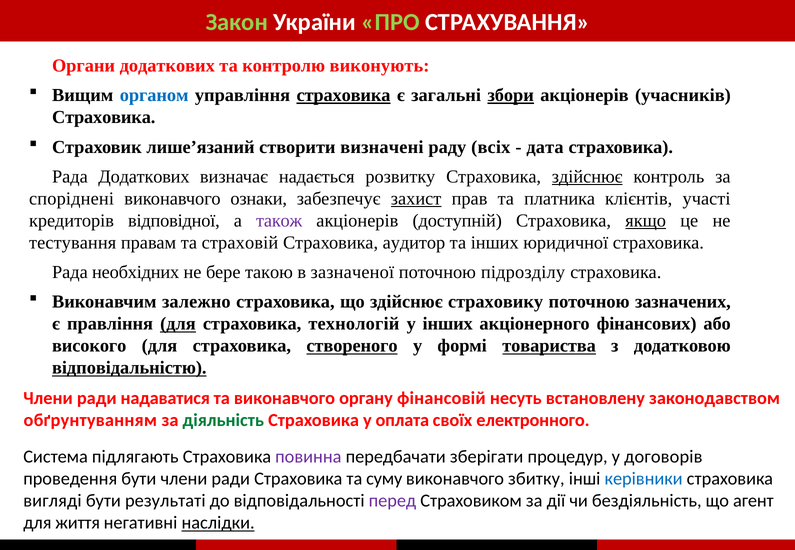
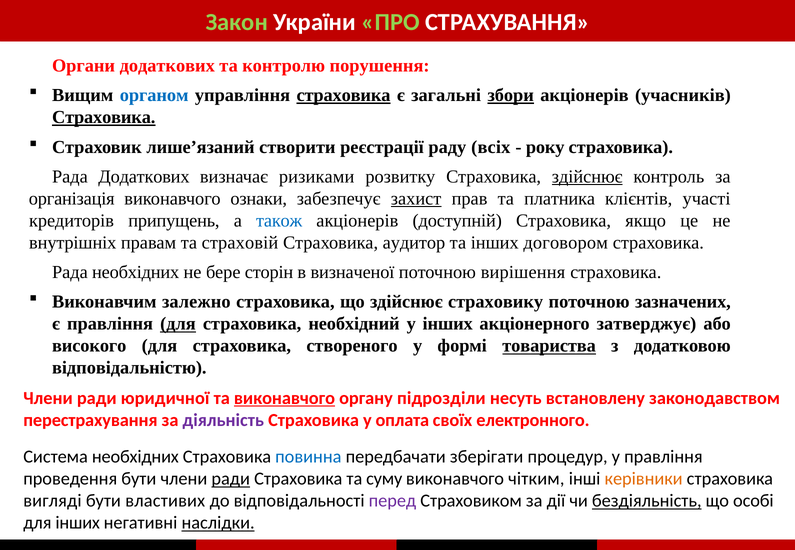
виконують: виконують -> порушення
Страховика at (104, 117) underline: none -> present
визначені: визначені -> реєстрації
дата: дата -> року
надається: надається -> ризиками
споріднені: споріднені -> організація
відповідної: відповідної -> припущень
також colour: purple -> blue
якщо underline: present -> none
тестування: тестування -> внутрішніх
юридичної: юридичної -> договором
такою: такою -> сторін
зазначеної: зазначеної -> визначеної
підрозділу: підрозділу -> вирішення
технологій: технологій -> необхідний
фінансових: фінансових -> затверджує
створеного underline: present -> none
відповідальністю underline: present -> none
надаватися: надаватися -> юридичної
виконавчого at (284, 399) underline: none -> present
фінансовій: фінансовій -> підрозділи
обґрунтуванням: обґрунтуванням -> перестрахування
діяльність colour: green -> purple
Система підлягають: підлягають -> необхідних
повинна colour: purple -> blue
у договорів: договорів -> правління
ради at (231, 479) underline: none -> present
збитку: збитку -> чітким
керівники colour: blue -> orange
результаті: результаті -> властивих
бездіяльність underline: none -> present
агент: агент -> особі
для життя: життя -> інших
